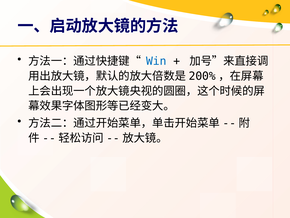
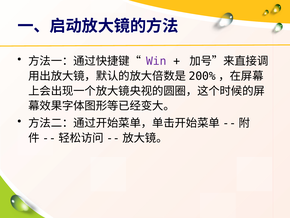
Win colour: blue -> purple
